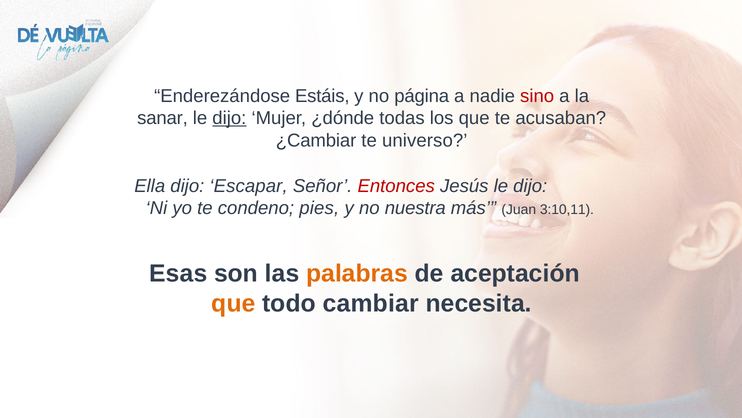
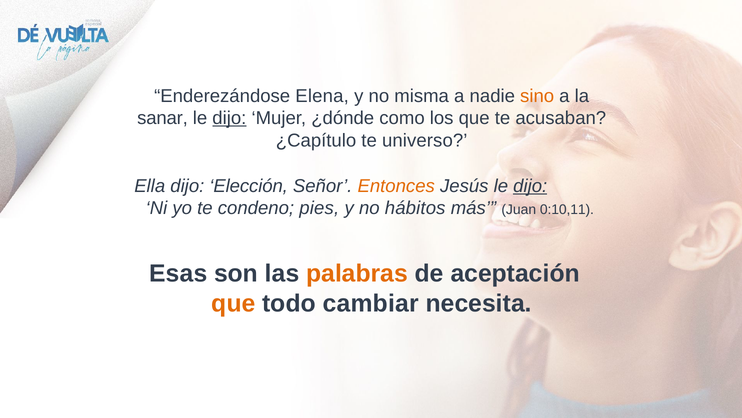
Estáis: Estáis -> Elena
página: página -> misma
sino colour: red -> orange
todas: todas -> como
¿Cambiar: ¿Cambiar -> ¿Capítulo
Escapar: Escapar -> Elección
Entonces colour: red -> orange
dijo at (530, 186) underline: none -> present
nuestra: nuestra -> hábitos
3:10,11: 3:10,11 -> 0:10,11
